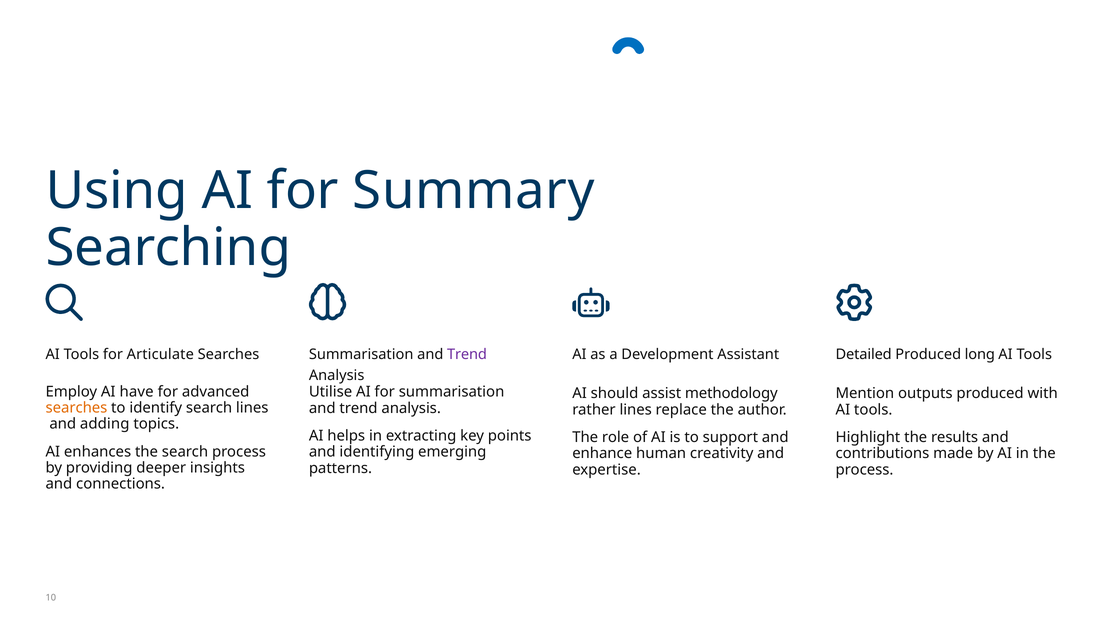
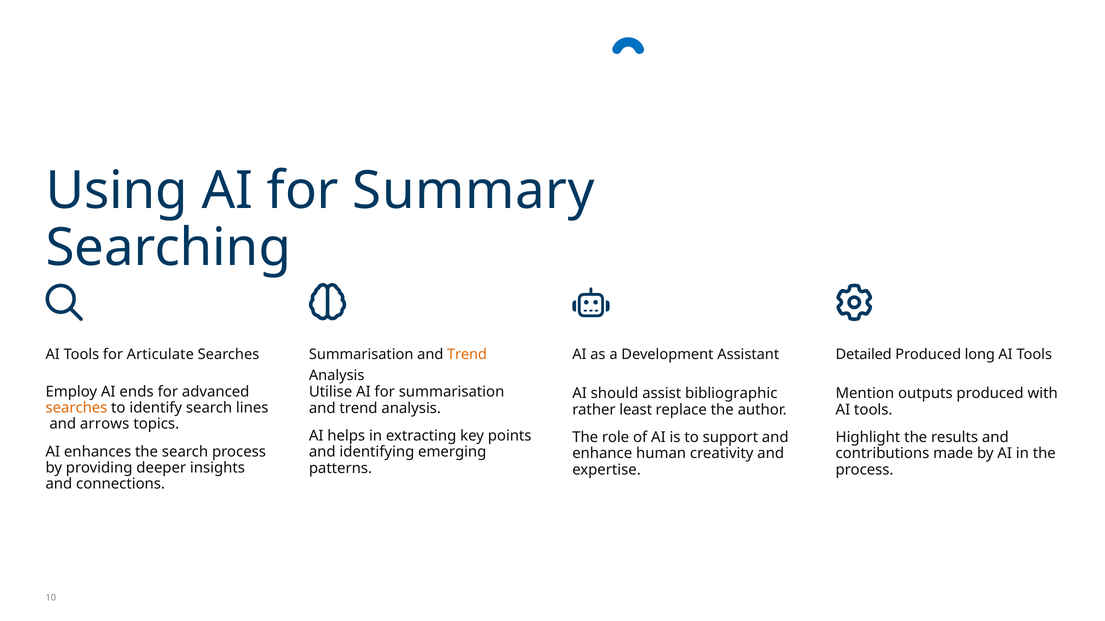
Trend at (467, 355) colour: purple -> orange
have: have -> ends
methodology: methodology -> bibliographic
rather lines: lines -> least
adding: adding -> arrows
